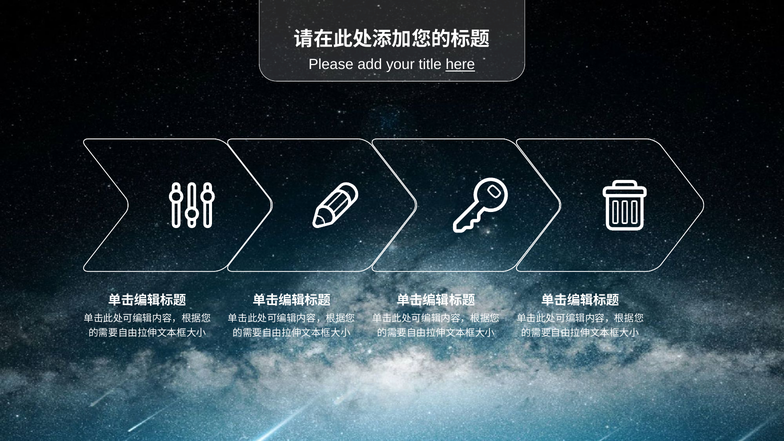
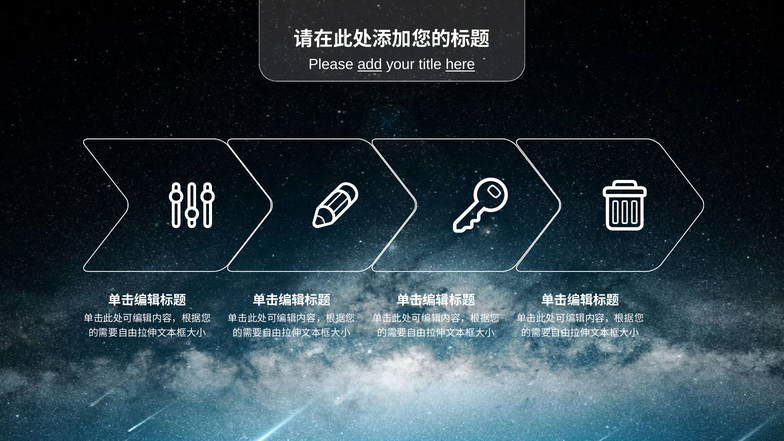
add underline: none -> present
